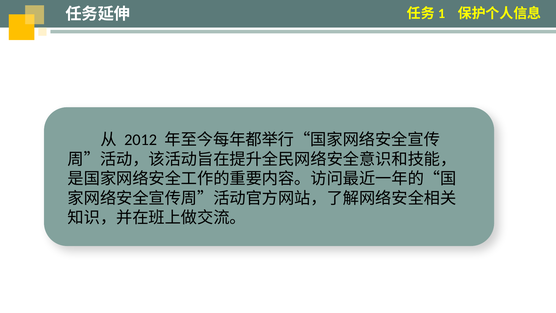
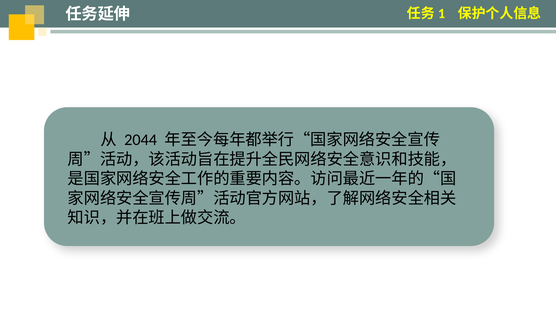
2012: 2012 -> 2044
